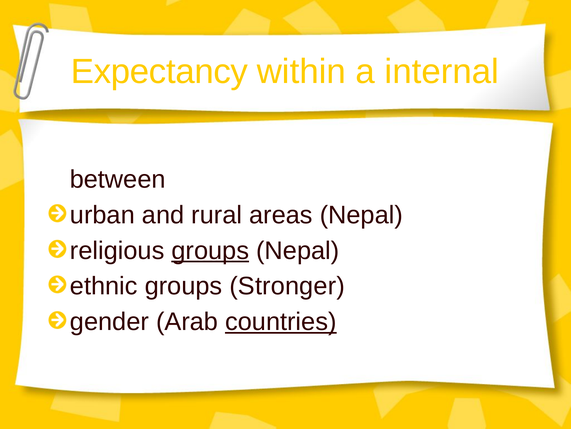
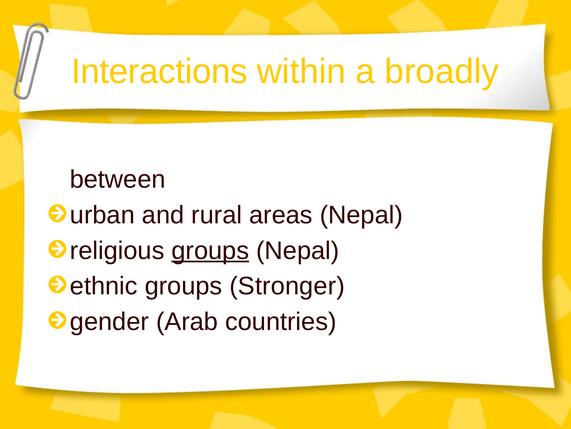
Expectancy: Expectancy -> Interactions
internal: internal -> broadly
countries underline: present -> none
